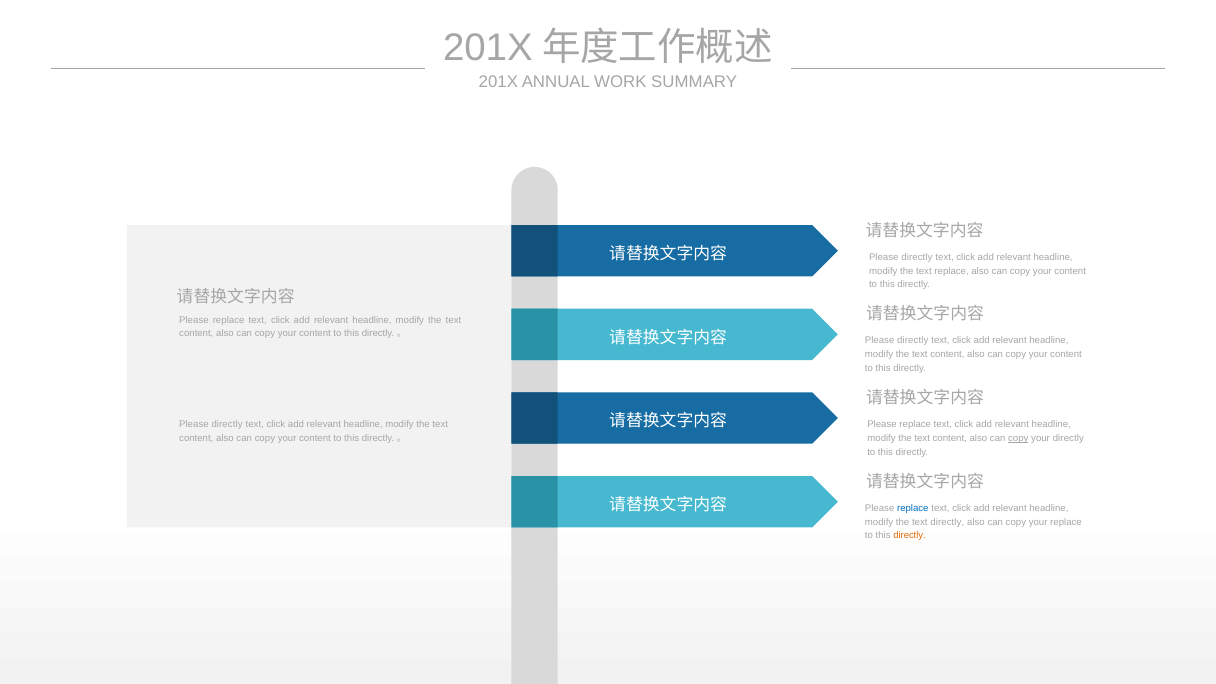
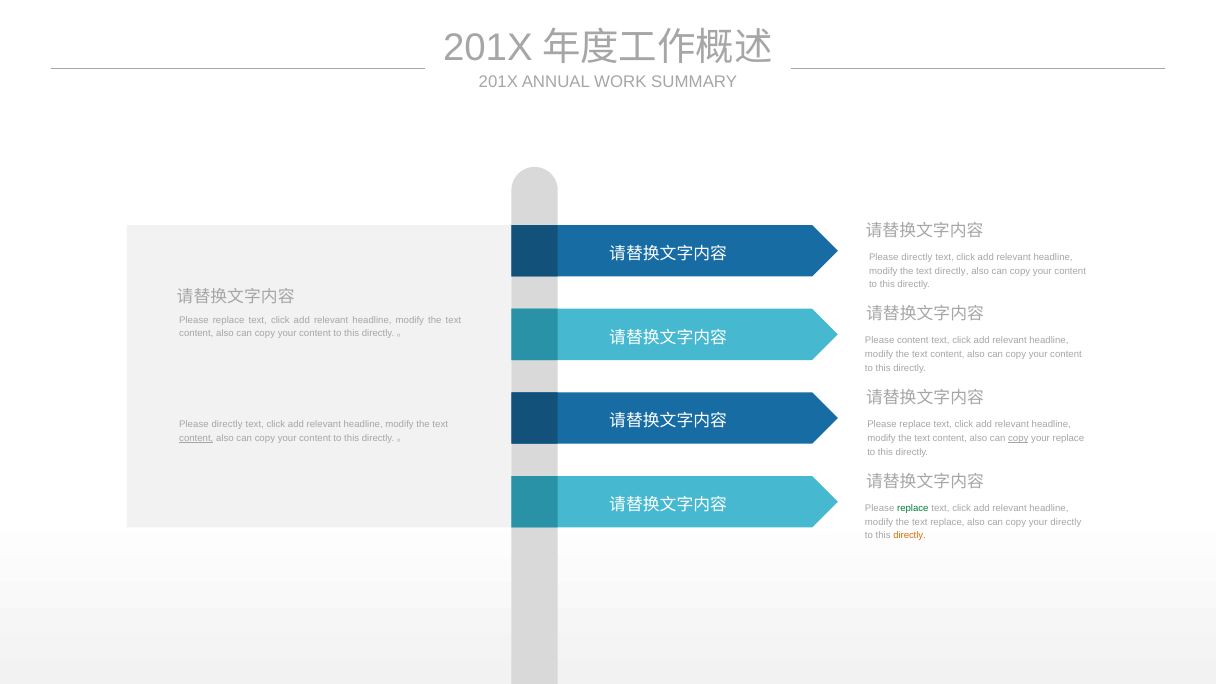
text replace: replace -> directly
directly at (913, 341): directly -> content
content at (196, 438) underline: none -> present
your directly: directly -> replace
replace at (913, 508) colour: blue -> green
text directly: directly -> replace
your replace: replace -> directly
